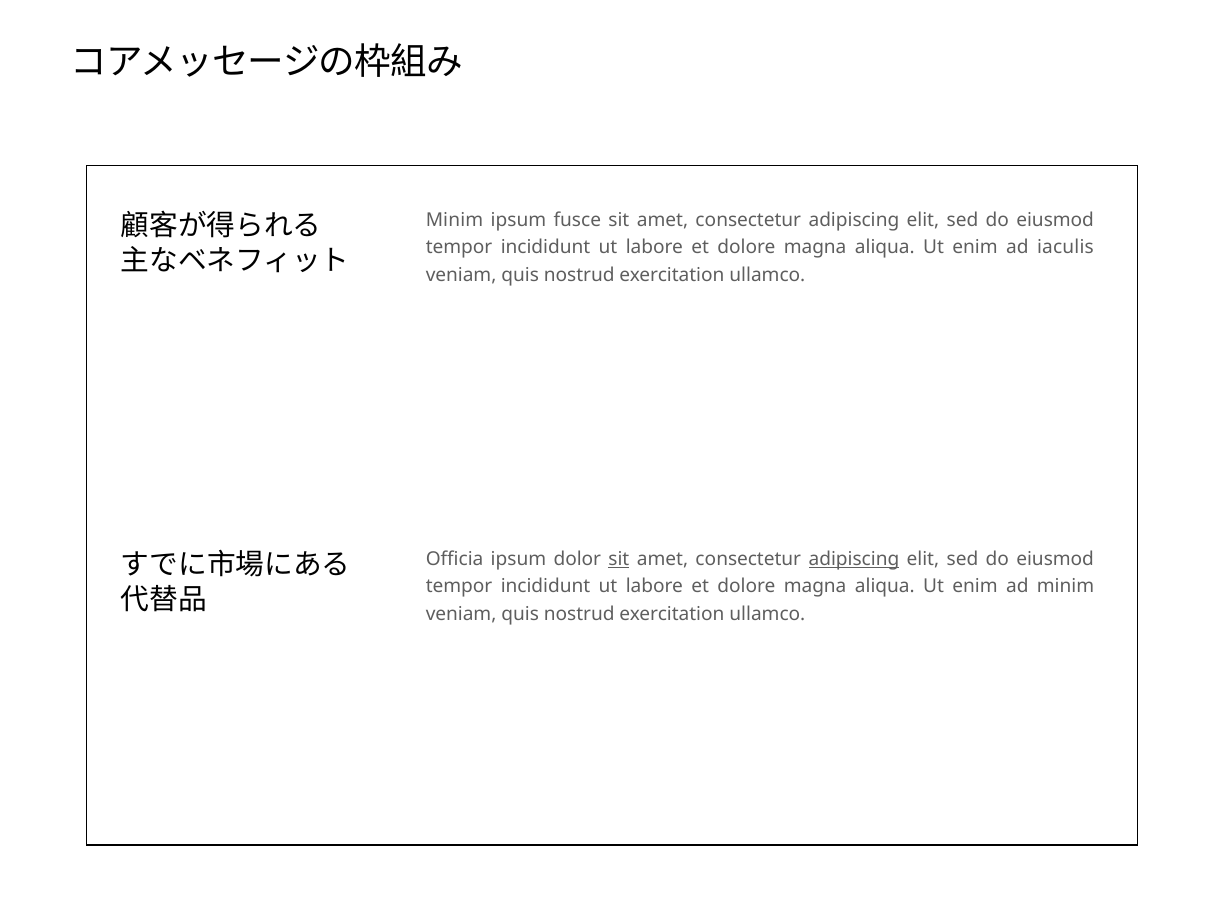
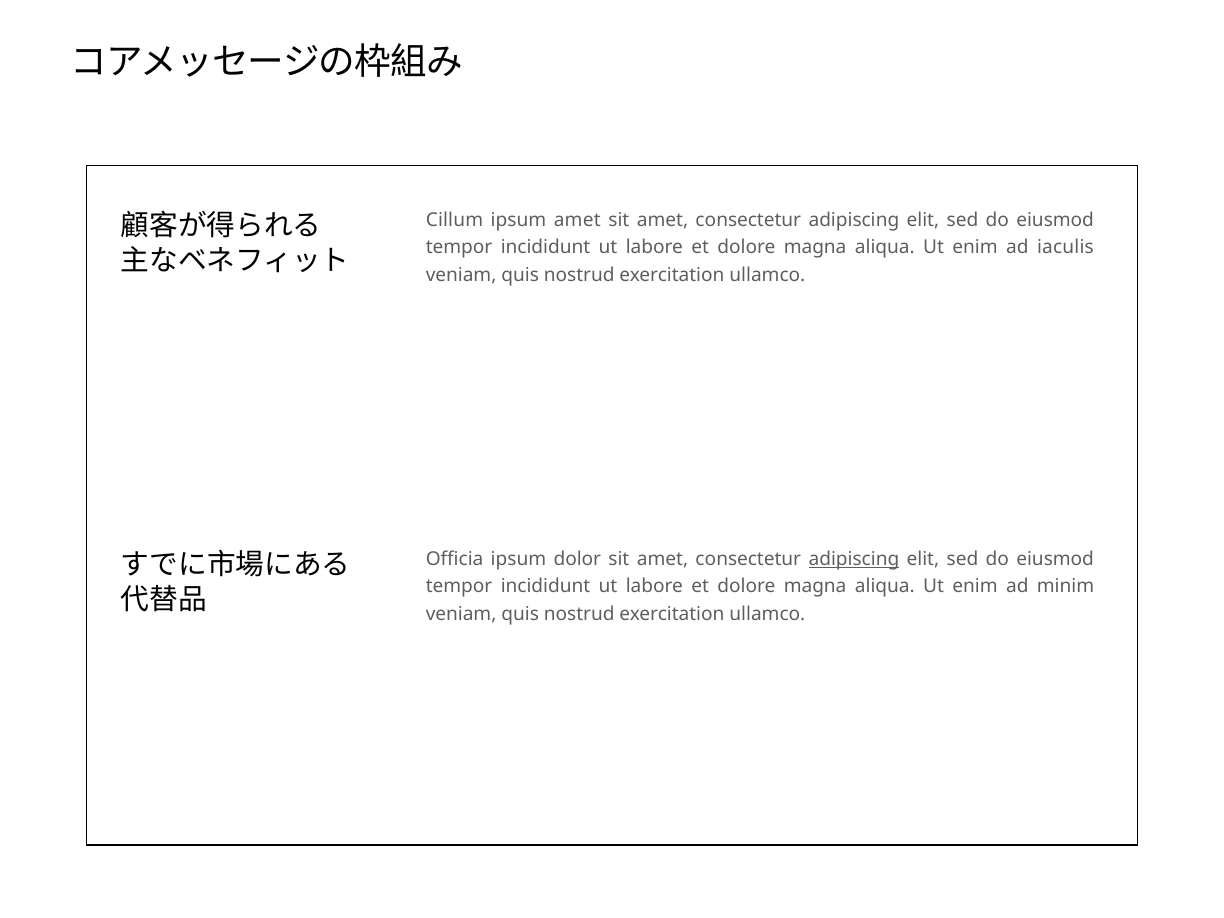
Minim at (454, 220): Minim -> Cillum
ipsum fusce: fusce -> amet
sit at (619, 559) underline: present -> none
